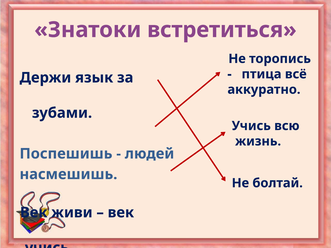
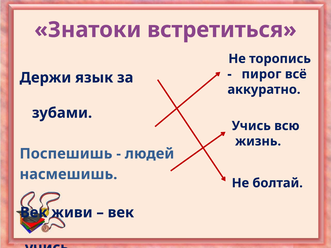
птица: птица -> пирог
